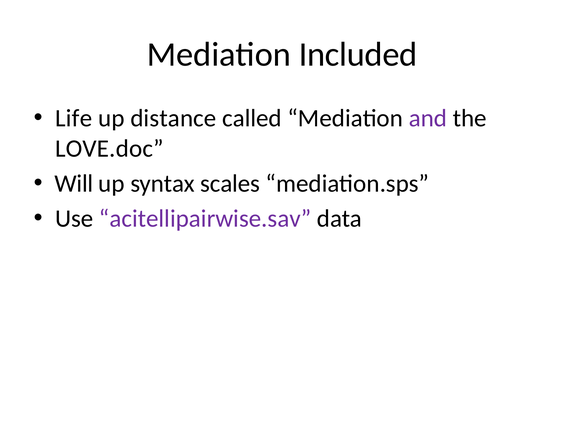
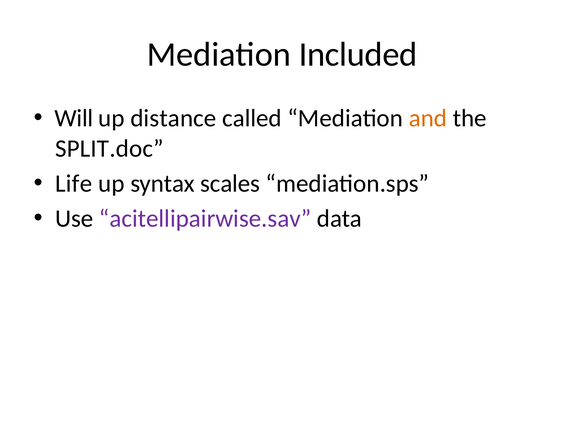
Life: Life -> Will
and colour: purple -> orange
LOVE.doc: LOVE.doc -> SPLIT.doc
Will: Will -> Life
